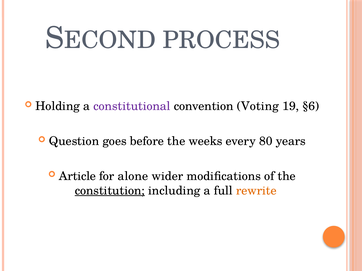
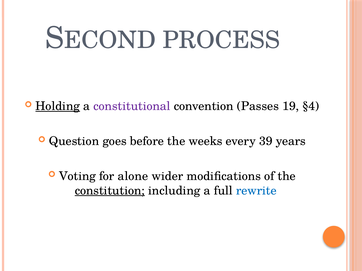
Holding underline: none -> present
Voting: Voting -> Passes
§6: §6 -> §4
80: 80 -> 39
Article: Article -> Voting
rewrite colour: orange -> blue
